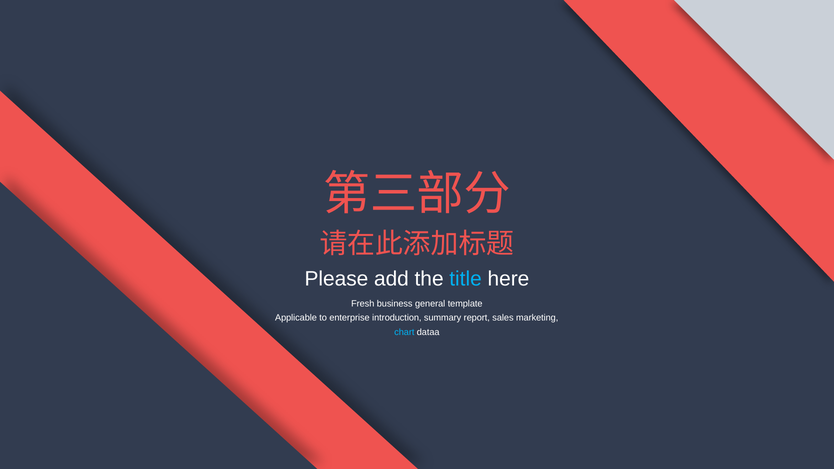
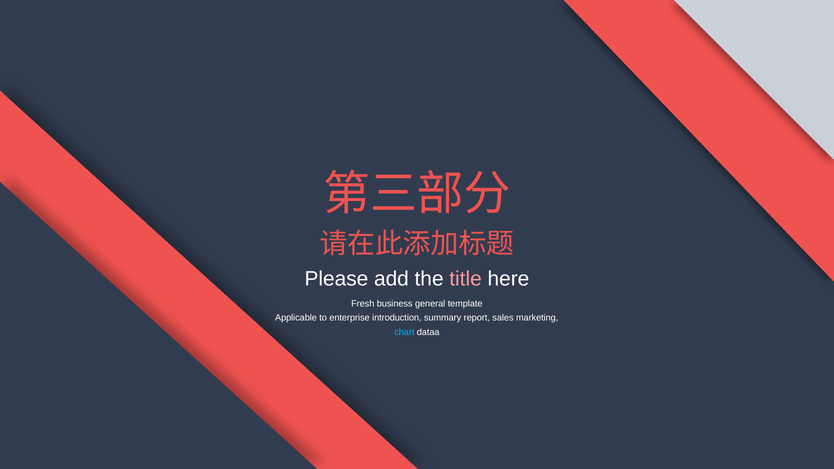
title colour: light blue -> pink
